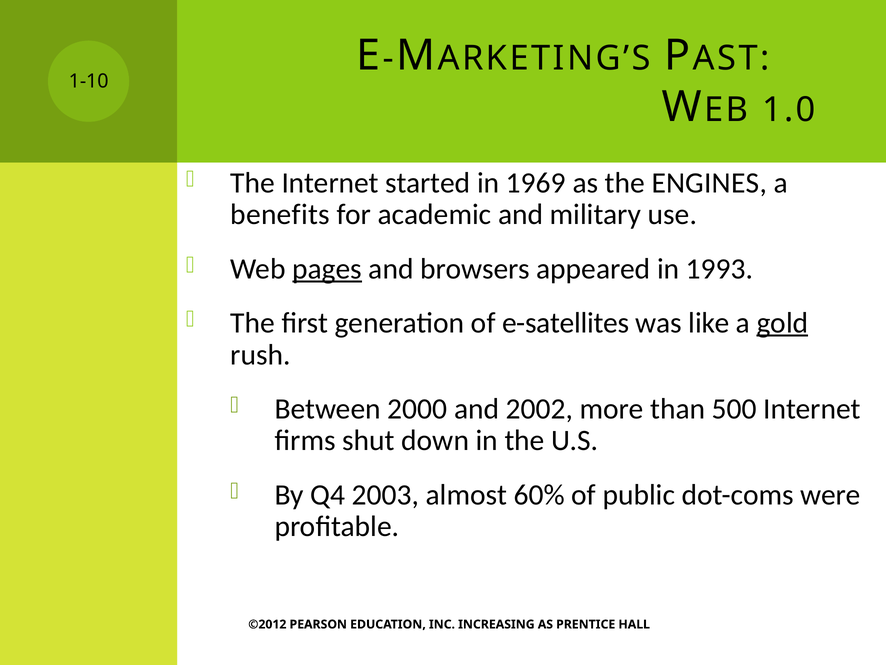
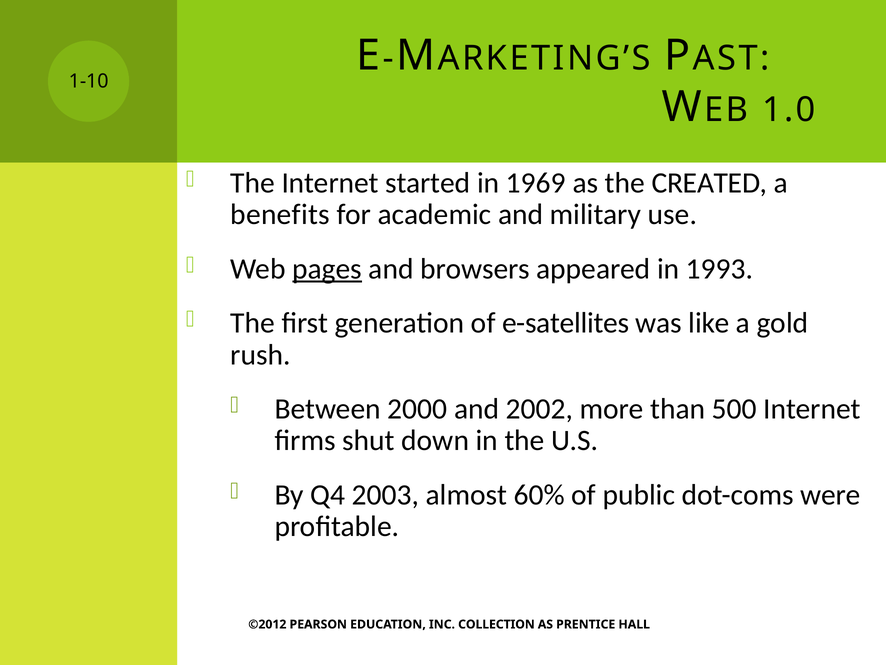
ENGINES: ENGINES -> CREATED
gold underline: present -> none
INCREASING: INCREASING -> COLLECTION
